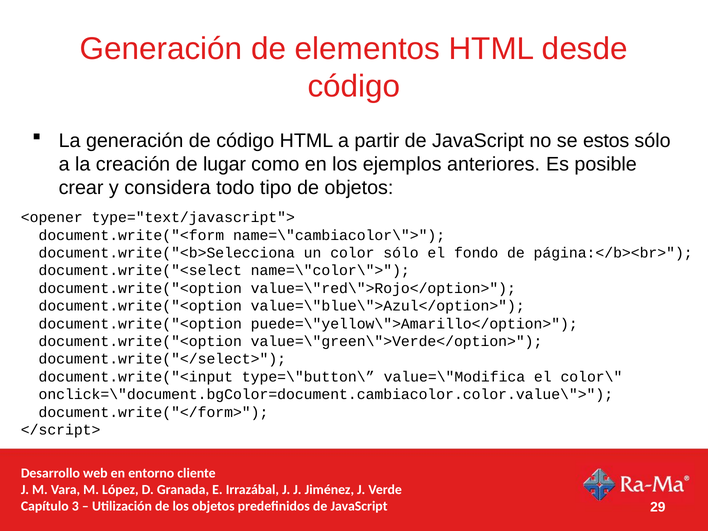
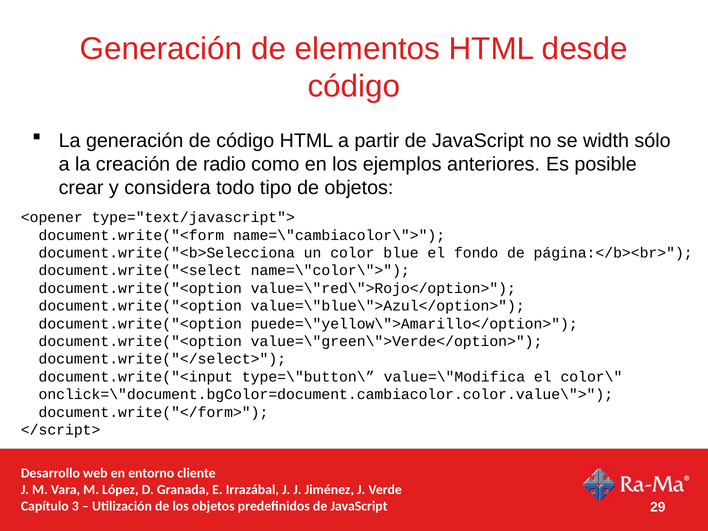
estos: estos -> width
lugar: lugar -> radio
color sólo: sólo -> blue
